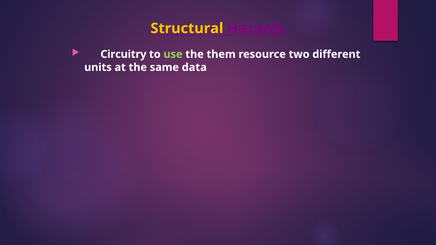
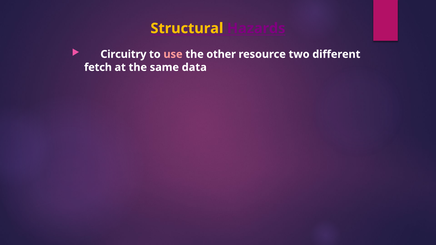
use colour: light green -> pink
them: them -> other
units: units -> fetch
